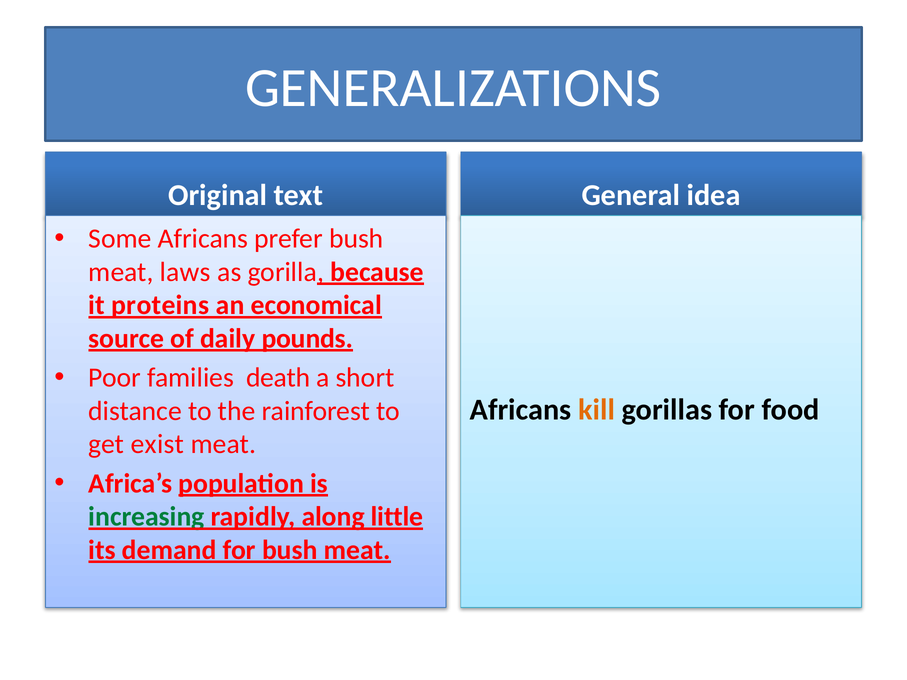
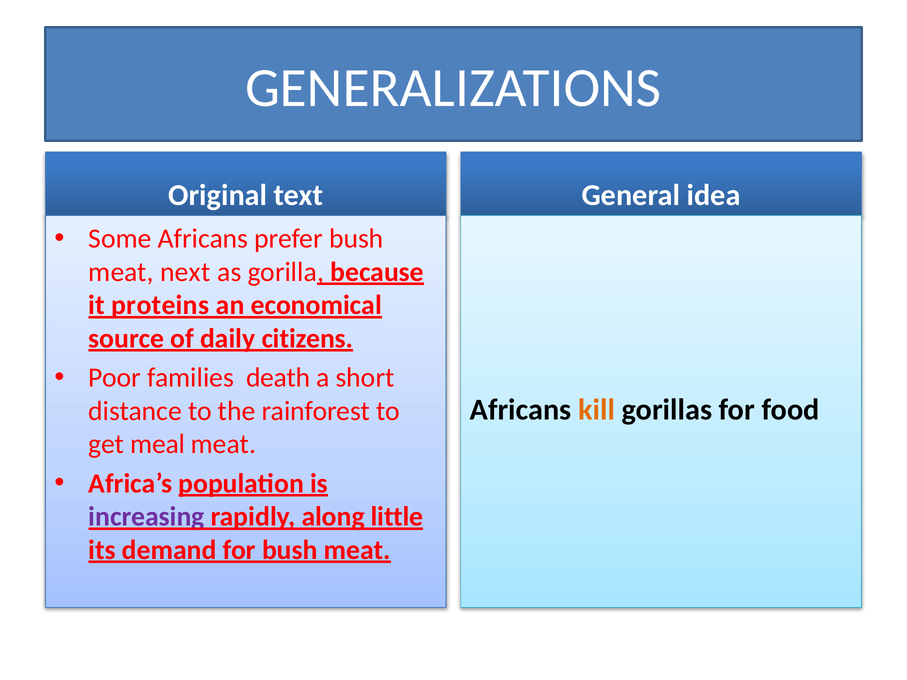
laws: laws -> next
pounds: pounds -> citizens
exist: exist -> meal
increasing colour: green -> purple
